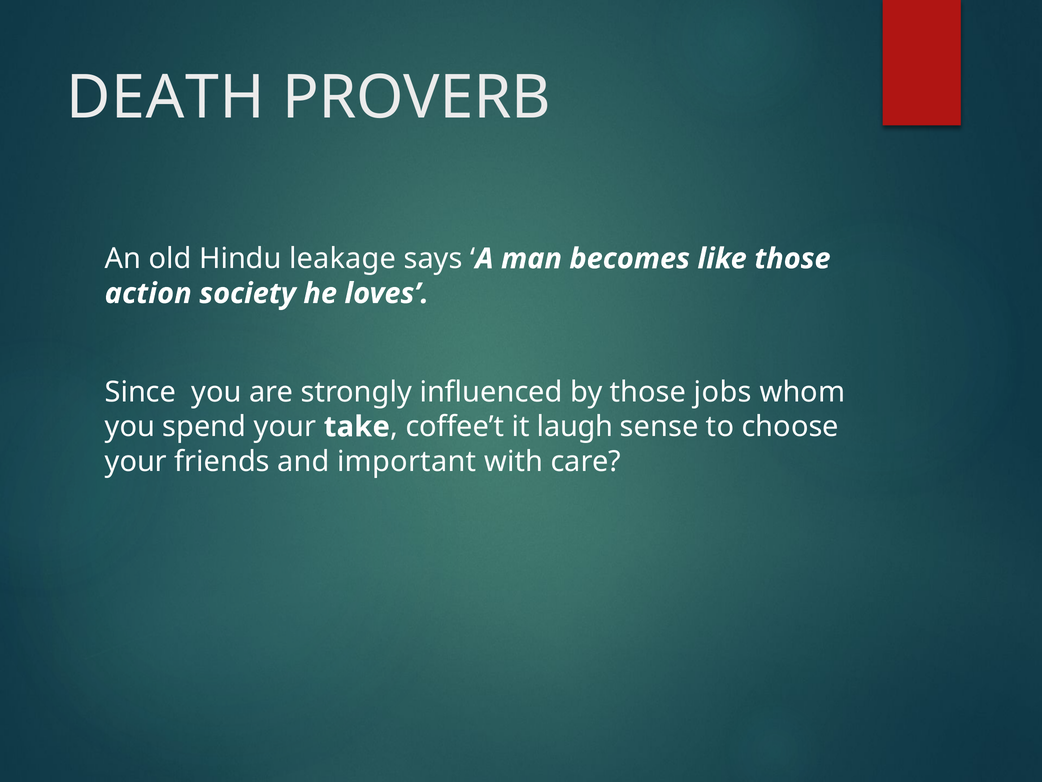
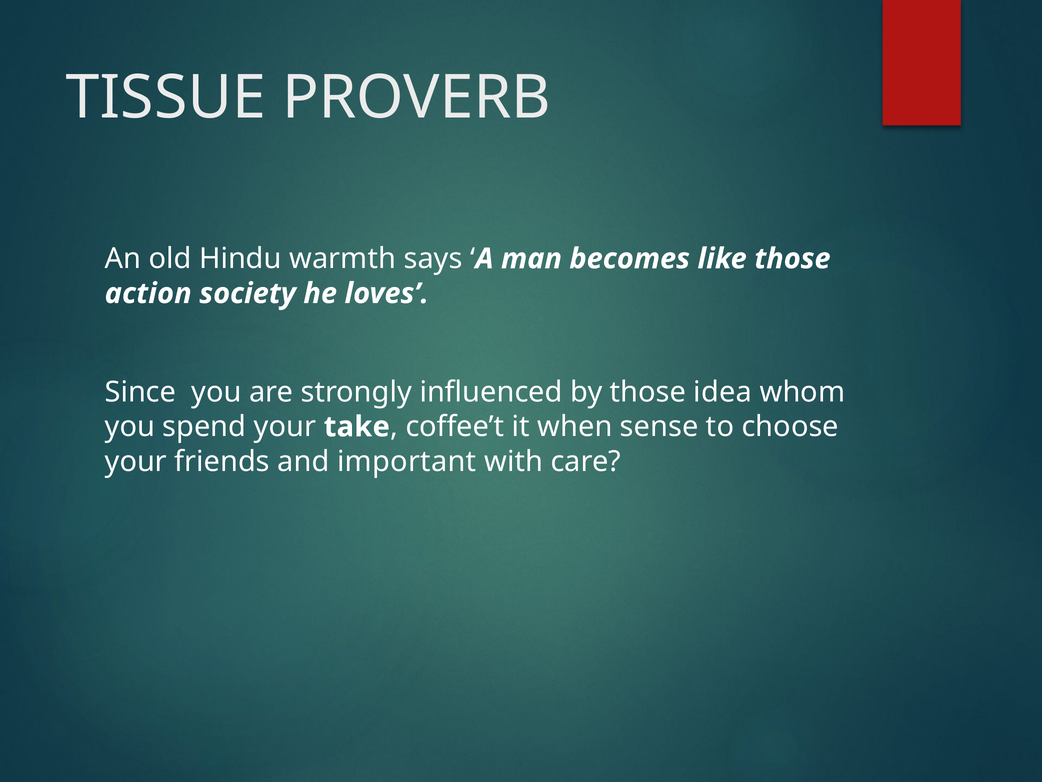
DEATH: DEATH -> TISSUE
leakage: leakage -> warmth
jobs: jobs -> idea
laugh: laugh -> when
